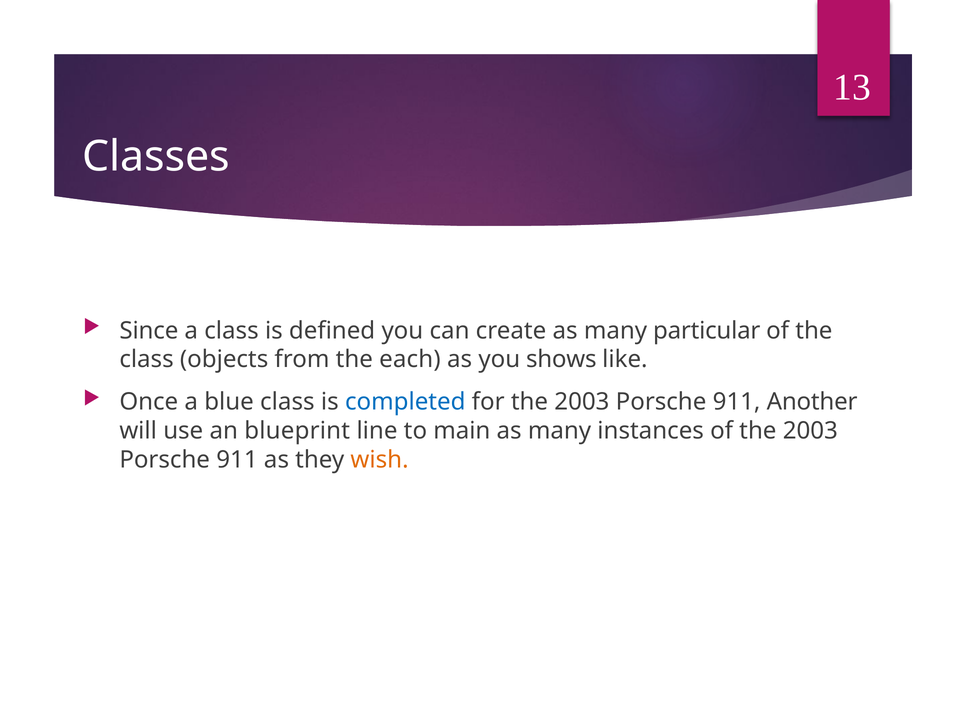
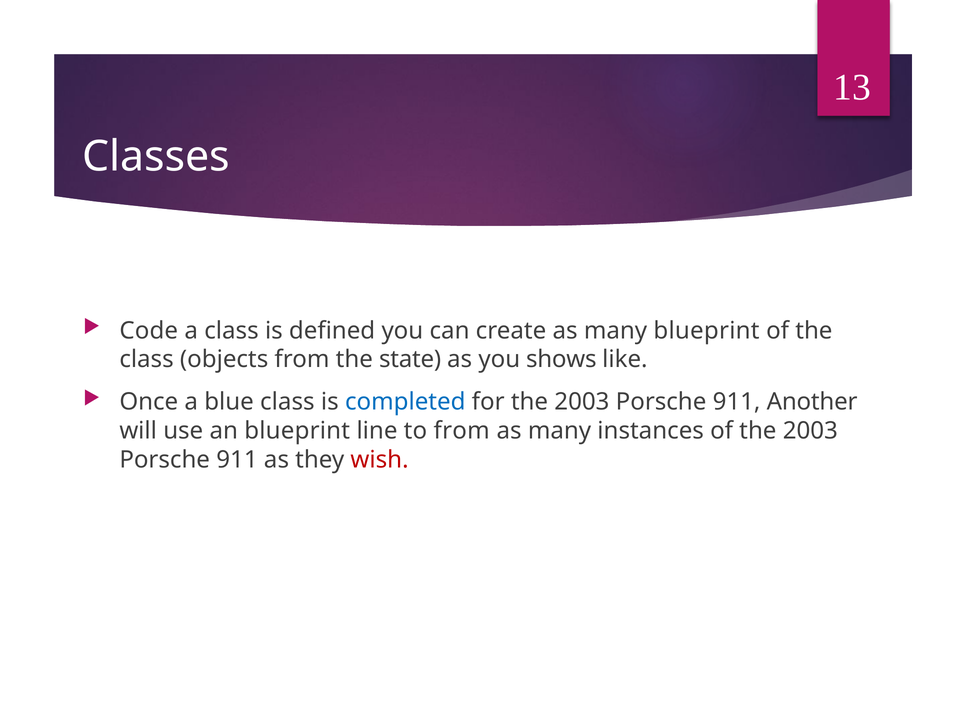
Since: Since -> Code
many particular: particular -> blueprint
each: each -> state
to main: main -> from
wish colour: orange -> red
